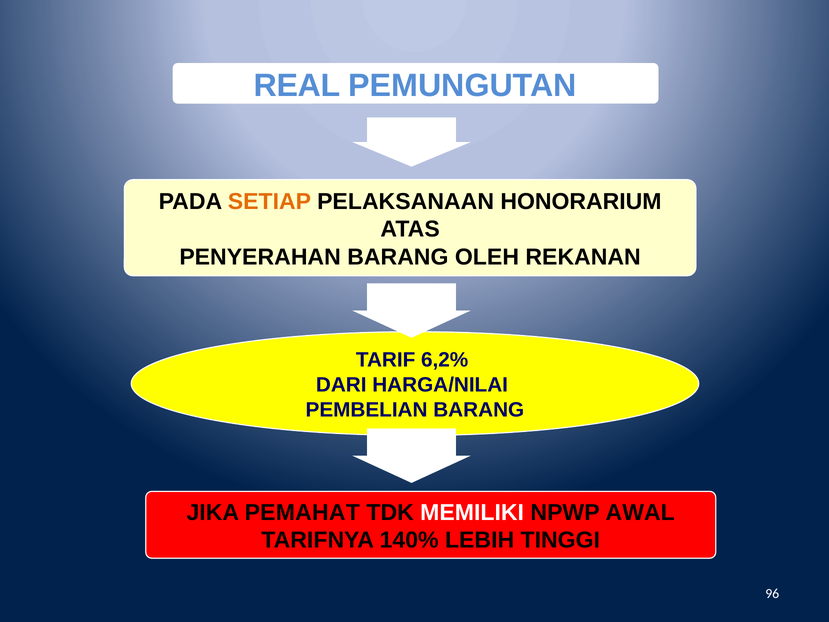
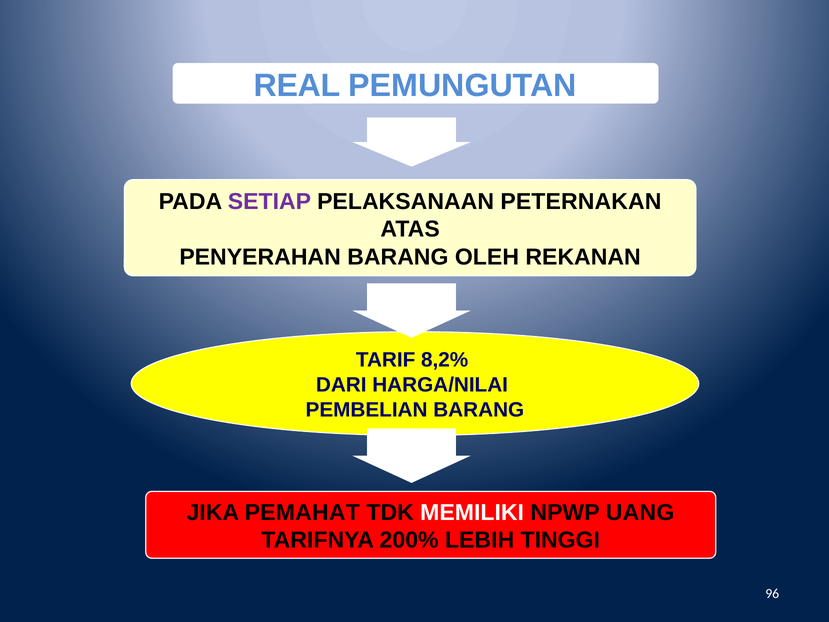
SETIAP colour: orange -> purple
HONORARIUM: HONORARIUM -> PETERNAKAN
6,2%: 6,2% -> 8,2%
AWAL: AWAL -> UANG
140%: 140% -> 200%
